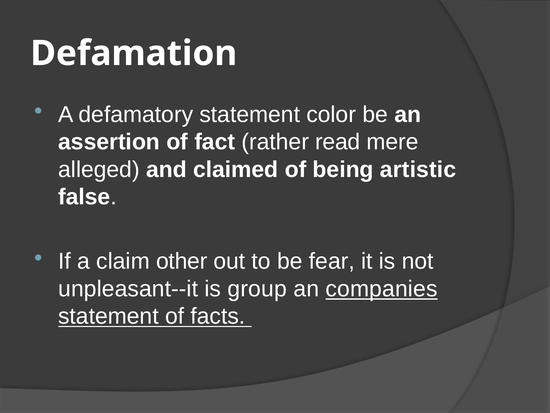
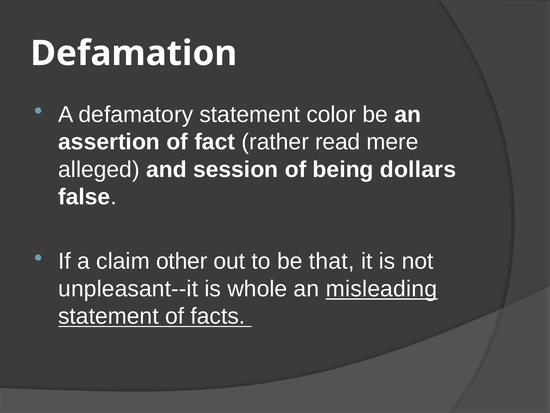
claimed: claimed -> session
artistic: artistic -> dollars
fear: fear -> that
group: group -> whole
companies: companies -> misleading
